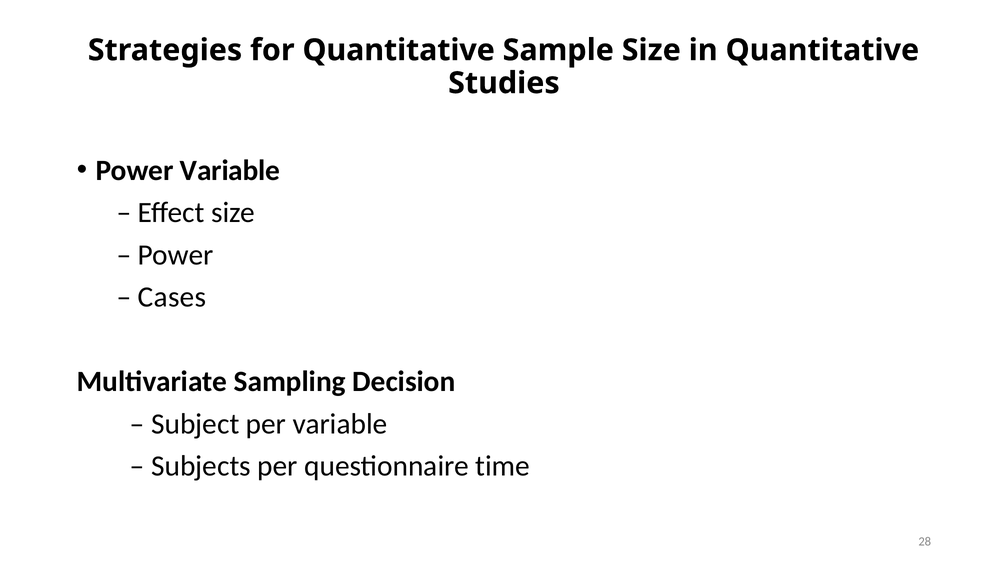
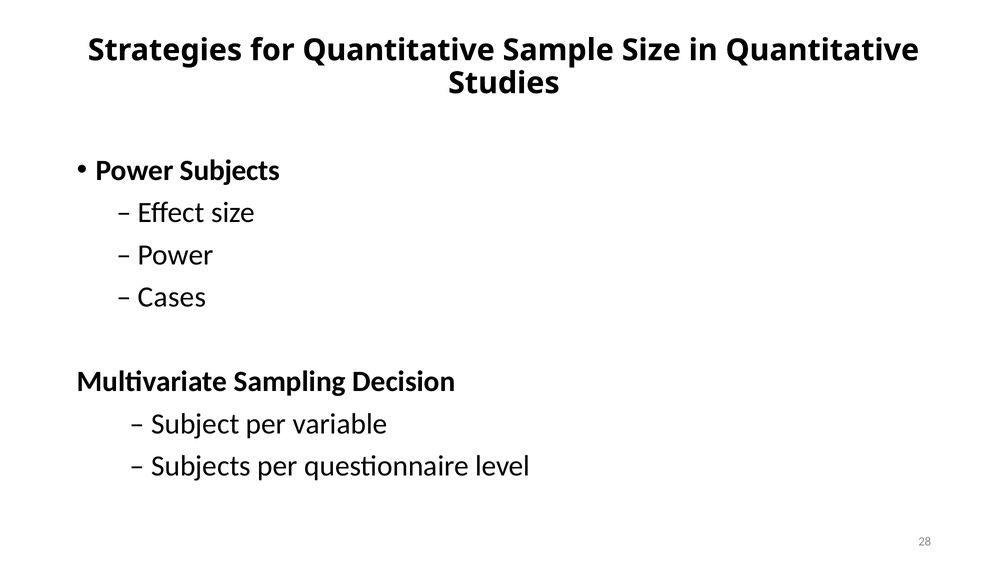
Power Variable: Variable -> Subjects
time: time -> level
